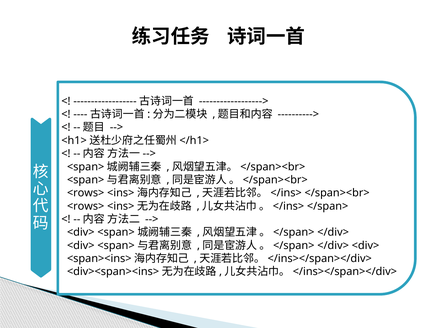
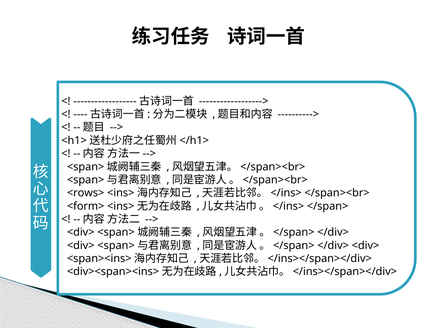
<rows> at (86, 206): <rows> -> <form>
